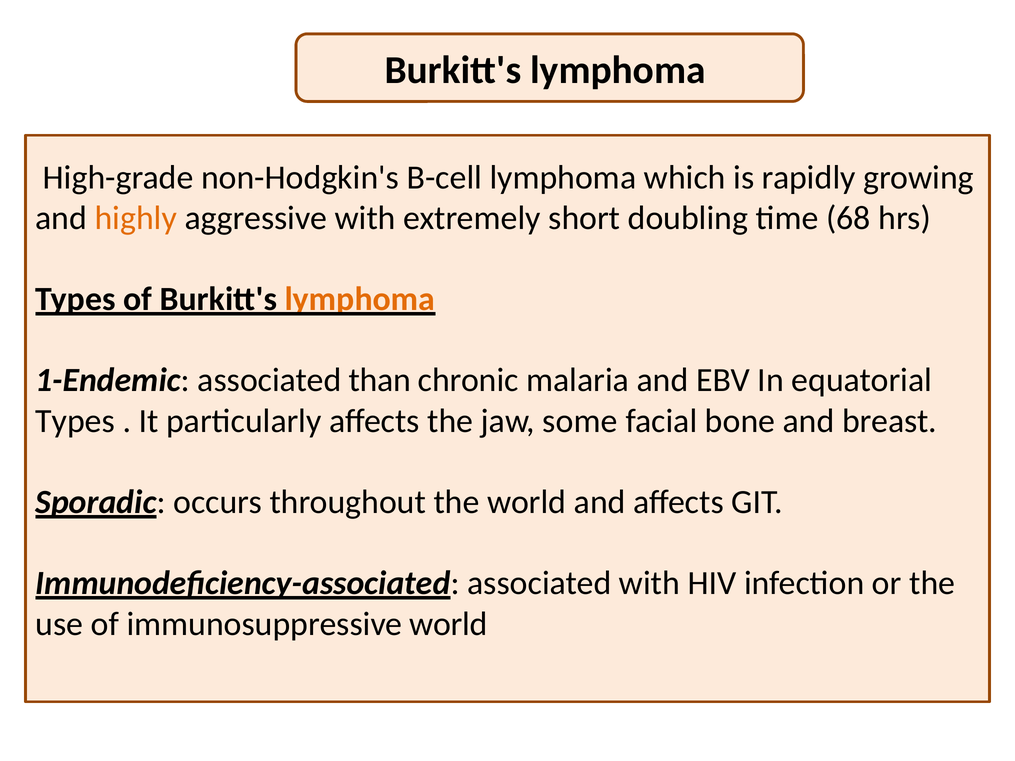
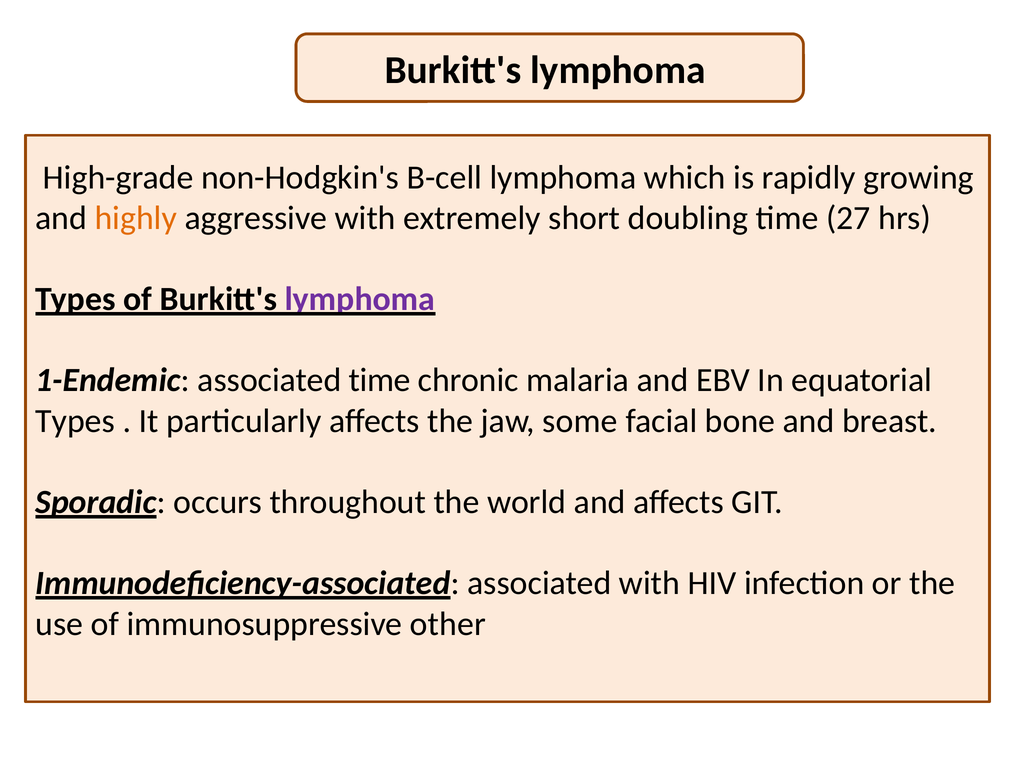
68: 68 -> 27
lymphoma at (360, 299) colour: orange -> purple
associated than: than -> time
immunosuppressive world: world -> other
